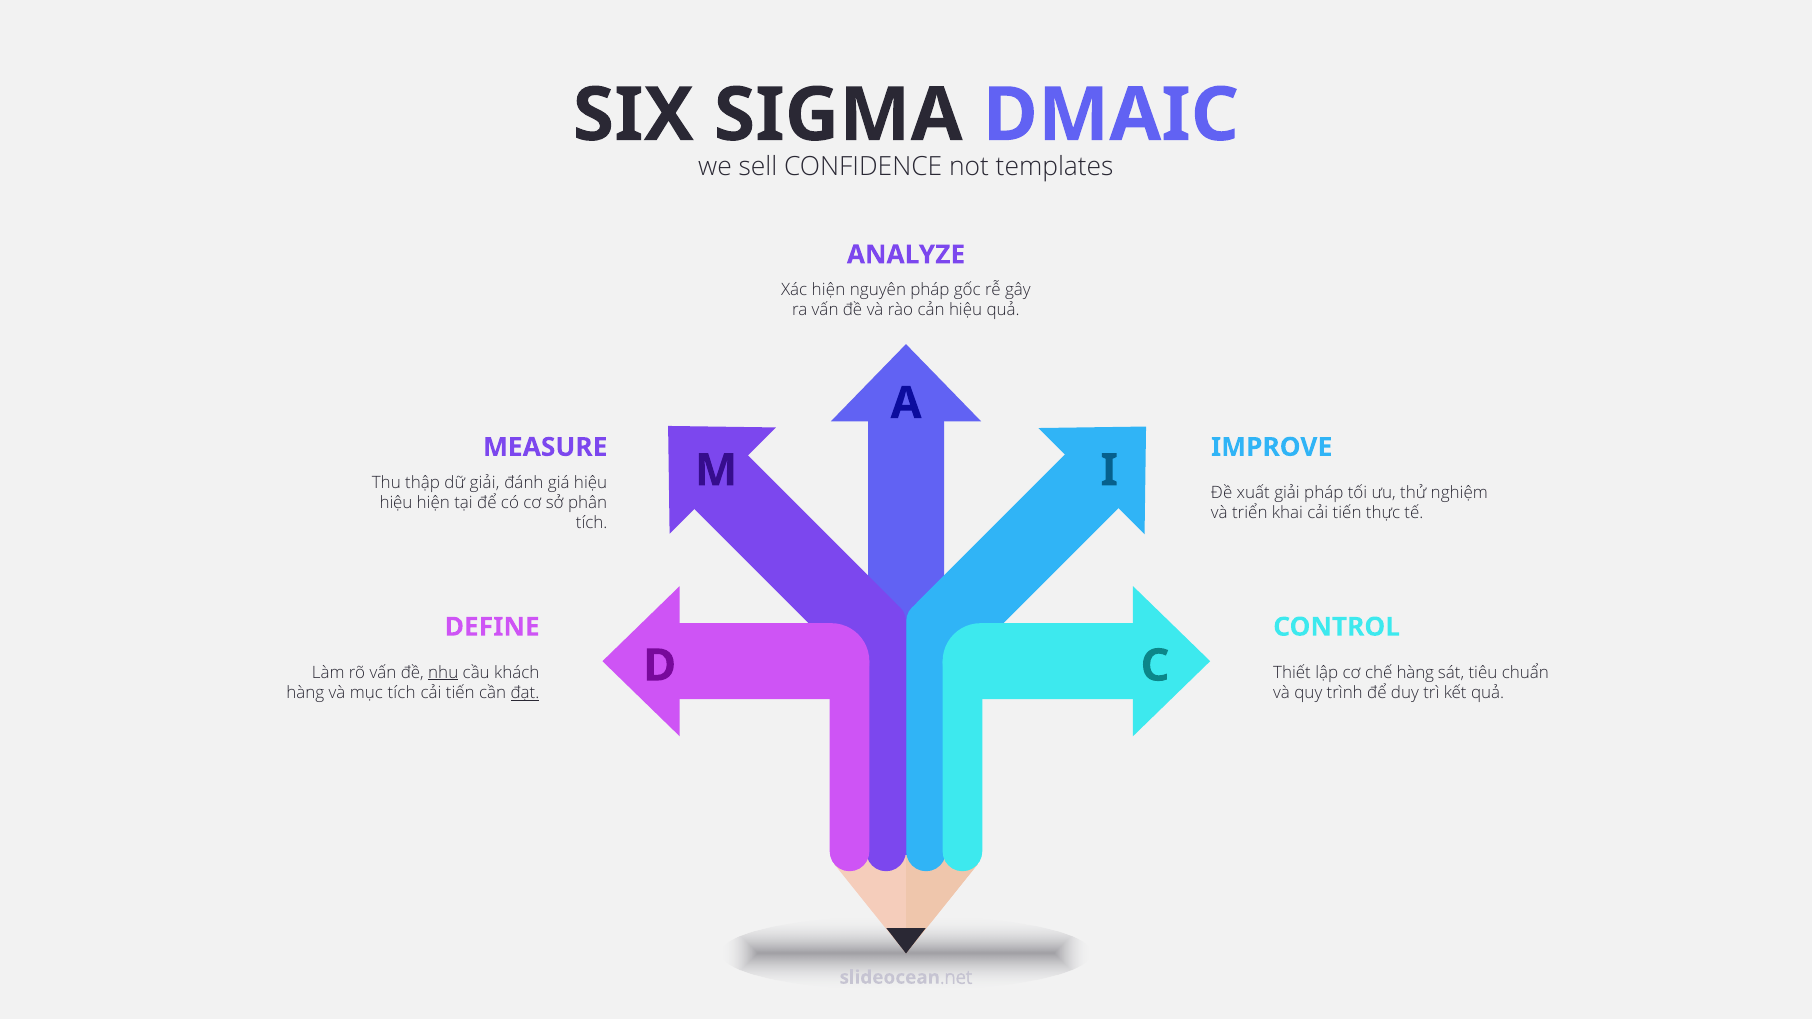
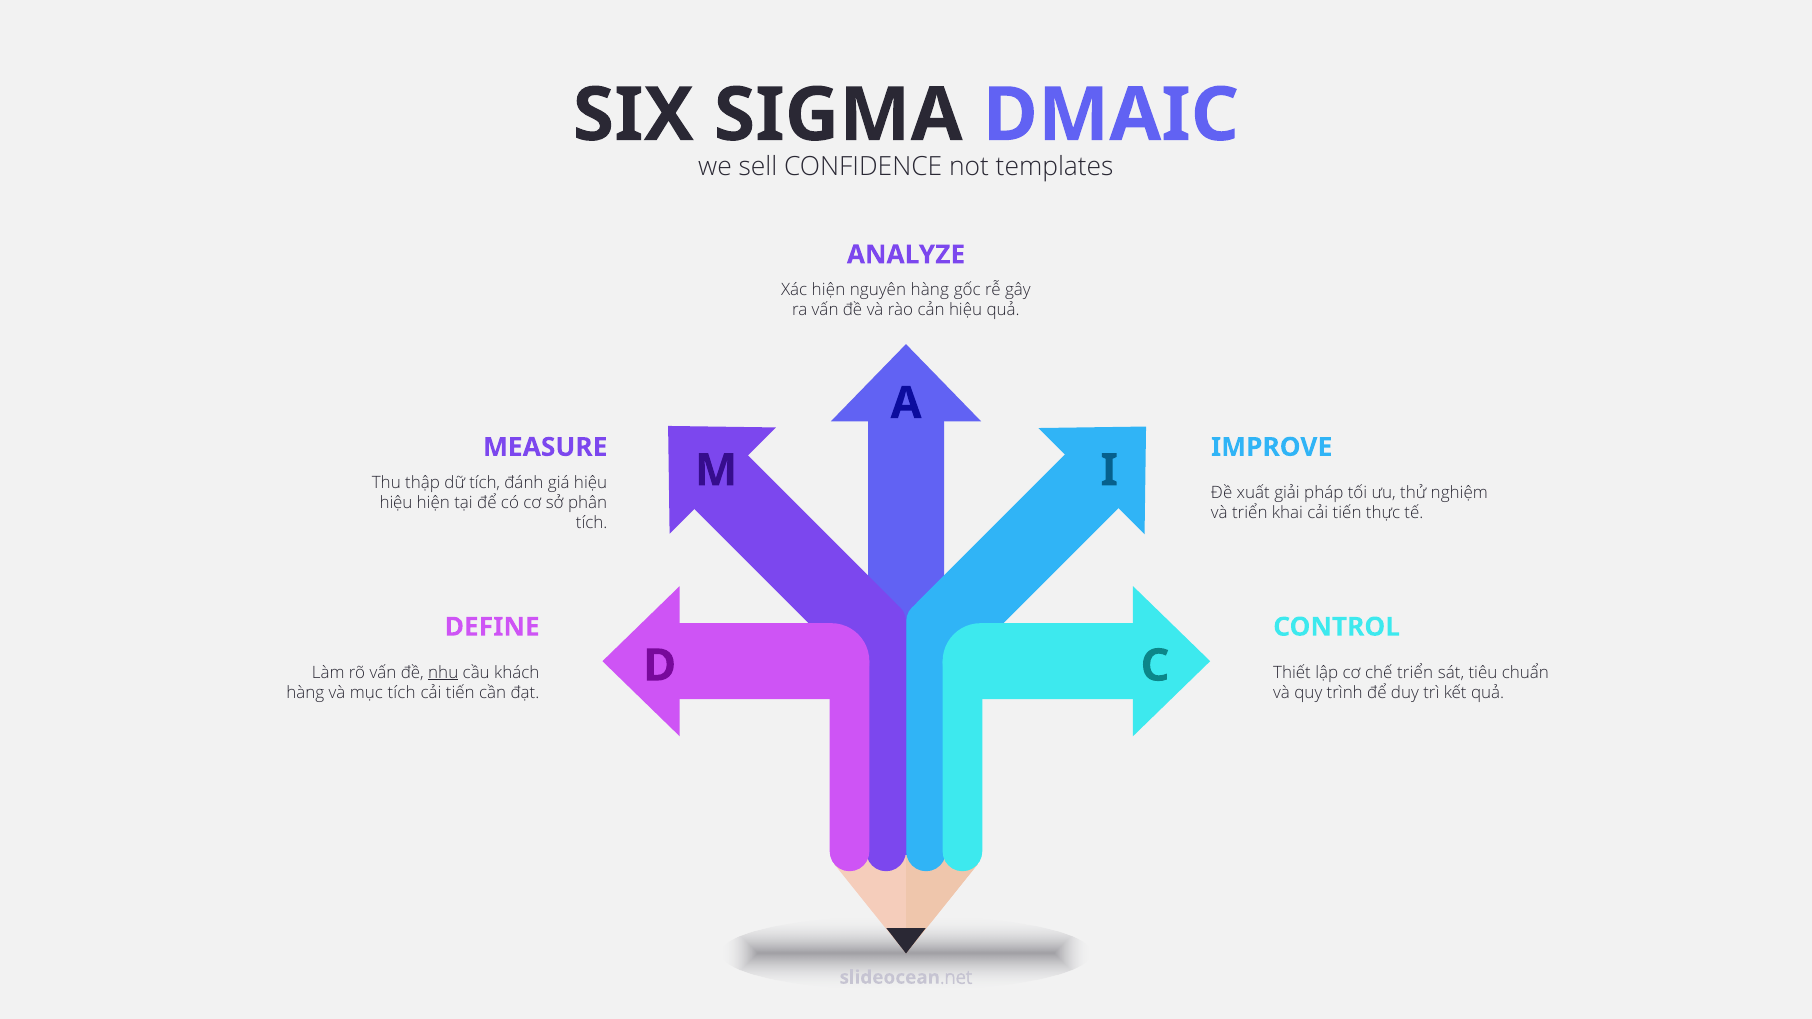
nguyên pháp: pháp -> hàng
dữ giải: giải -> tích
chế hàng: hàng -> triển
đạt underline: present -> none
